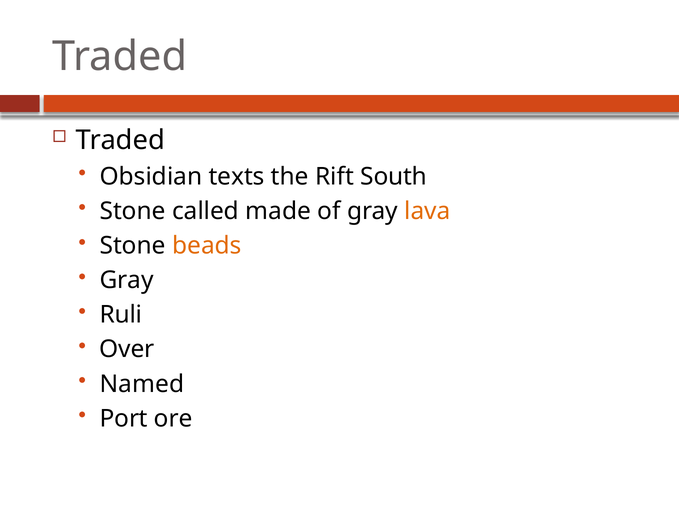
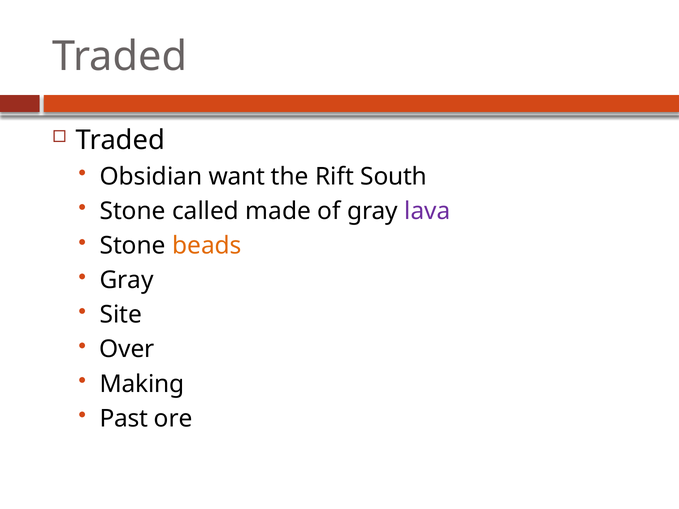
texts: texts -> want
lava colour: orange -> purple
Ruli: Ruli -> Site
Named: Named -> Making
Port: Port -> Past
